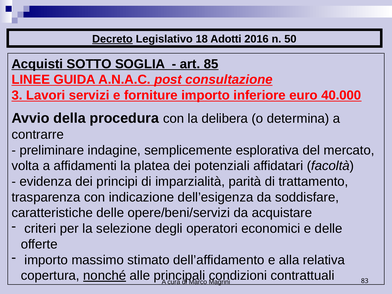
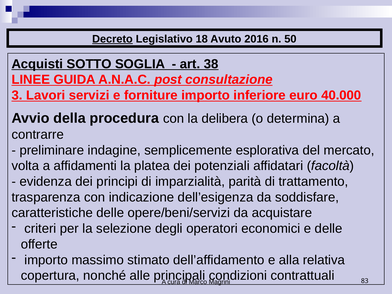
Adotti: Adotti -> Avuto
85: 85 -> 38
nonché underline: present -> none
